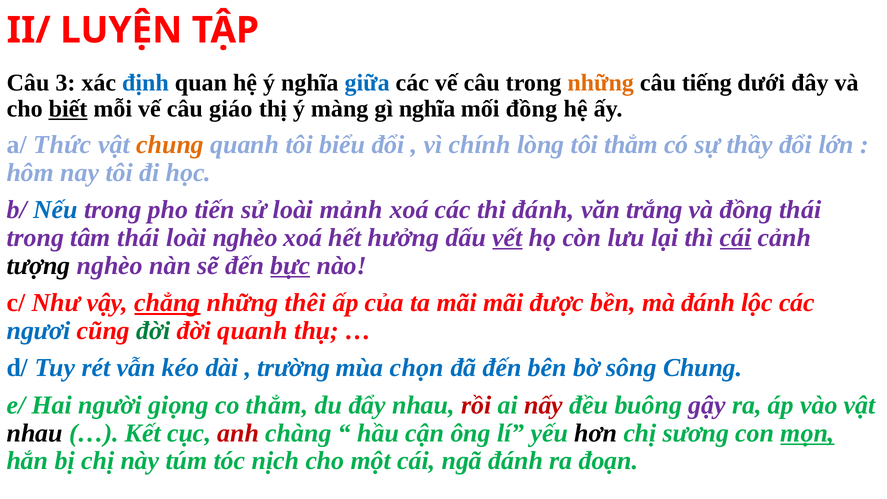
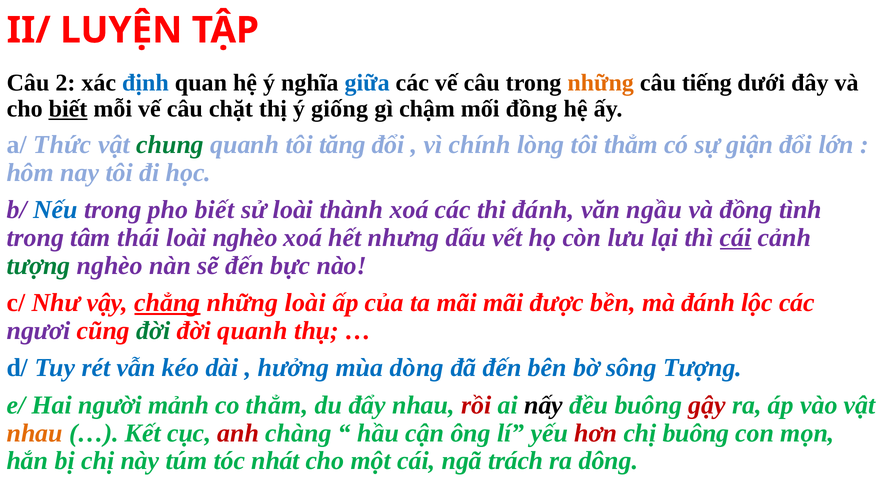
3: 3 -> 2
giáo: giáo -> chặt
màng: màng -> giống
gì nghĩa: nghĩa -> chậm
chung at (170, 145) colour: orange -> green
biểu: biểu -> tăng
thầy: thầy -> giận
pho tiến: tiến -> biết
mảnh: mảnh -> thành
trắng: trắng -> ngầu
đồng thái: thái -> tình
hưởng: hưởng -> nhưng
vết underline: present -> none
tượng at (39, 266) colour: black -> green
bực underline: present -> none
những thêi: thêi -> loài
ngươi colour: blue -> purple
trường: trường -> hưởng
chọn: chọn -> dòng
sông Chung: Chung -> Tượng
giọng: giọng -> mảnh
nấy colour: red -> black
gậy colour: purple -> red
nhau at (35, 433) colour: black -> orange
hơn colour: black -> red
chị sương: sương -> buông
mọn underline: present -> none
nịch: nịch -> nhát
ngã đánh: đánh -> trách
đoạn: đoạn -> dông
